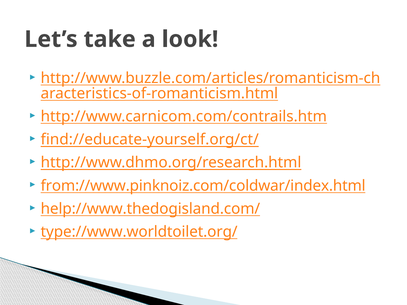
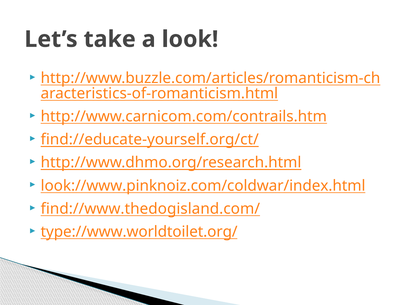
from://www.pinknoiz.com/coldwar/index.html: from://www.pinknoiz.com/coldwar/index.html -> look://www.pinknoiz.com/coldwar/index.html
help://www.thedogisland.com/: help://www.thedogisland.com/ -> find://www.thedogisland.com/
